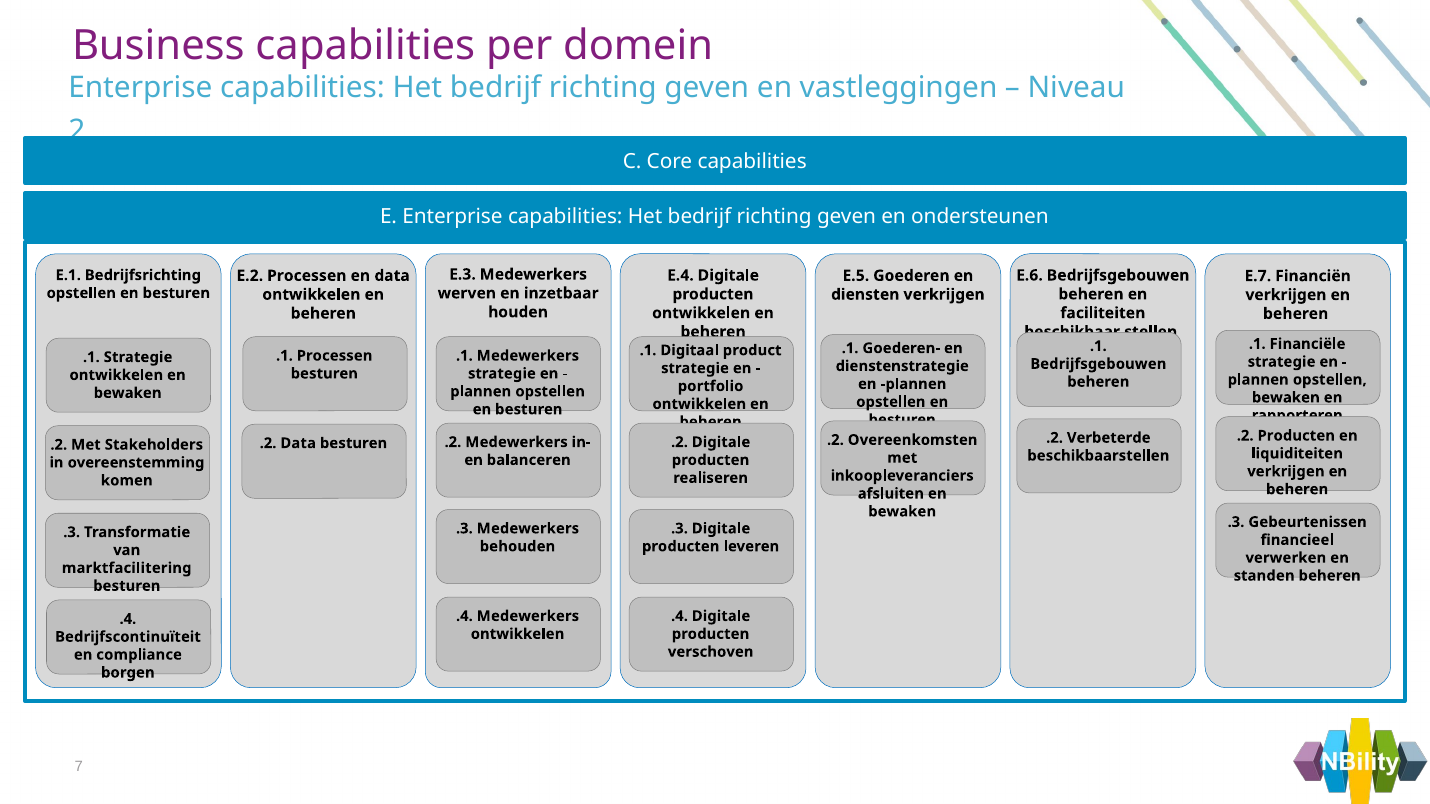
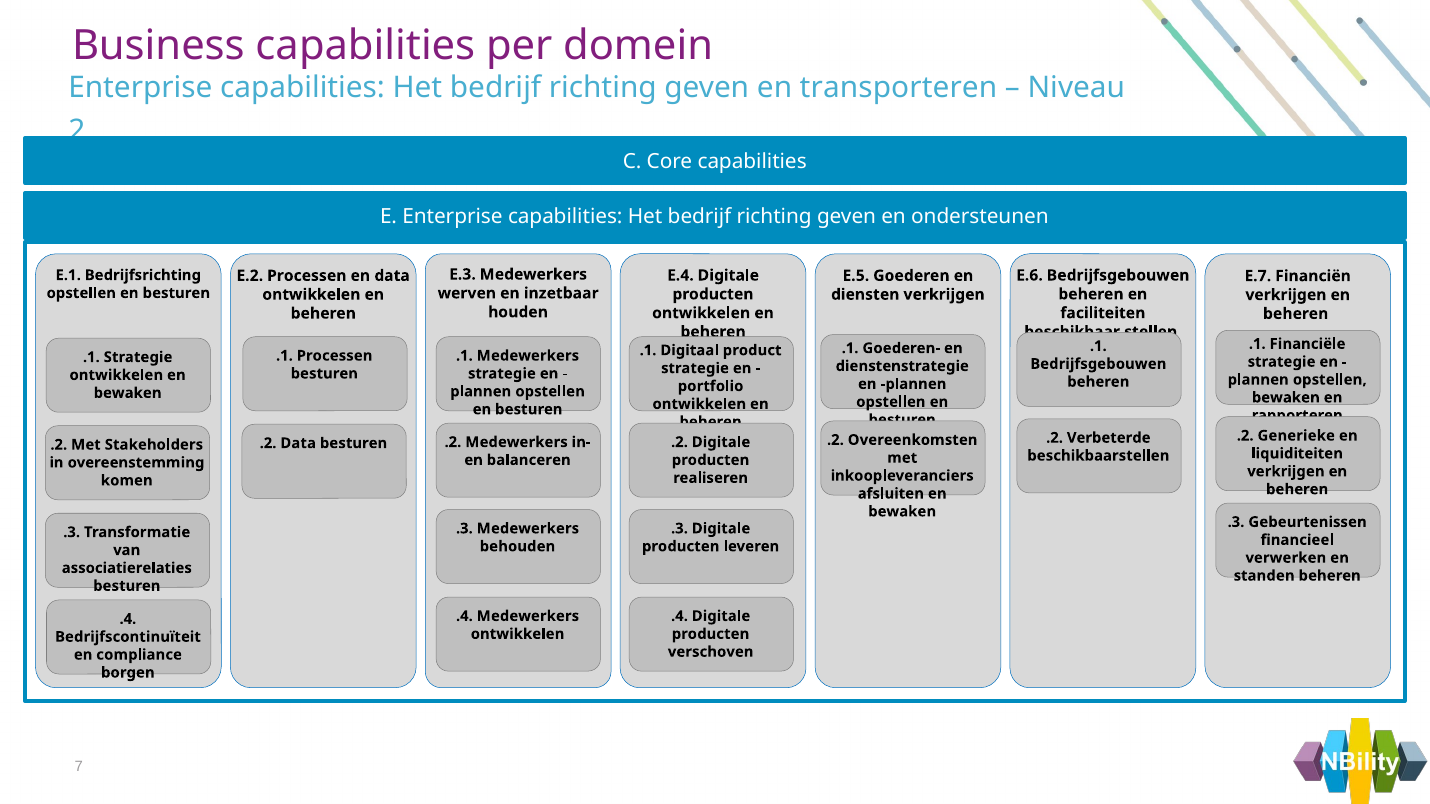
vastleggingen: vastleggingen -> transporteren
.2 Producten: Producten -> Generieke
marktfacilitering: marktfacilitering -> associatierelaties
